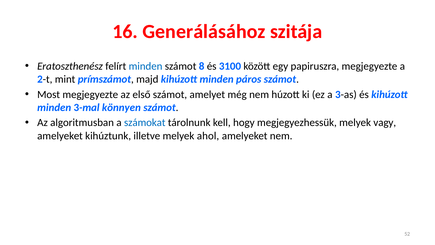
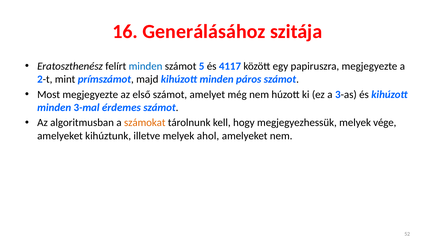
8: 8 -> 5
3100: 3100 -> 4117
könnyen: könnyen -> érdemes
számokat colour: blue -> orange
vagy: vagy -> vége
